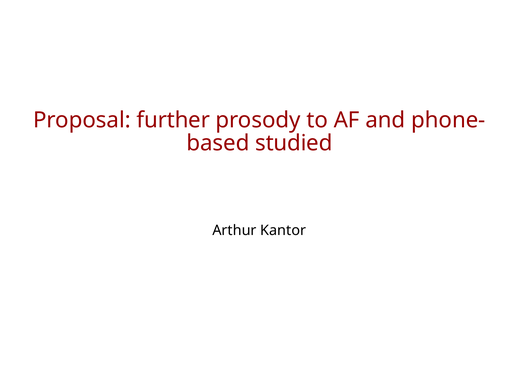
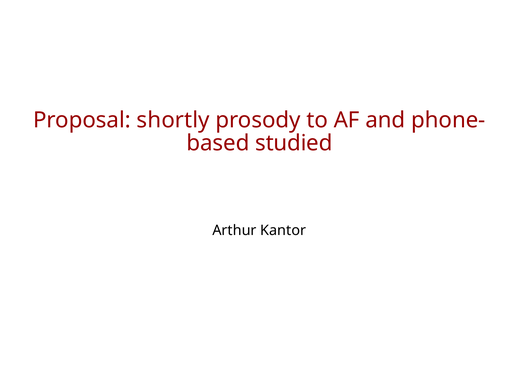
further: further -> shortly
